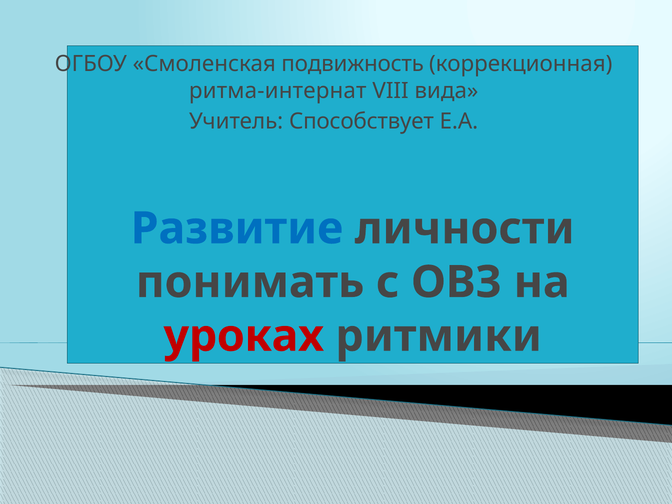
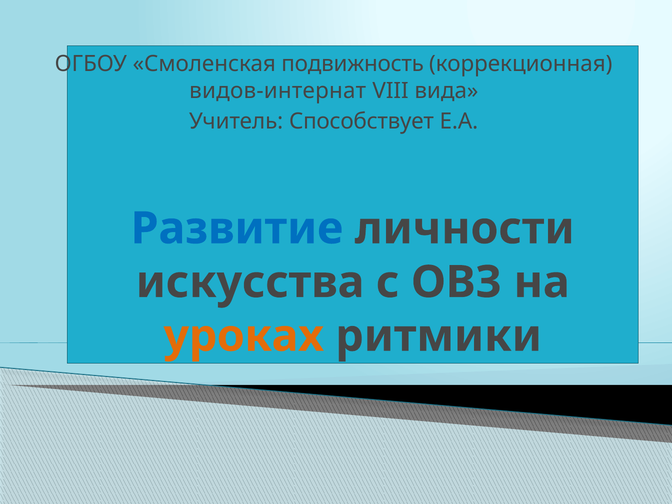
ритма-интернат: ритма-интернат -> видов-интернат
понимать: понимать -> искусства
уроках colour: red -> orange
